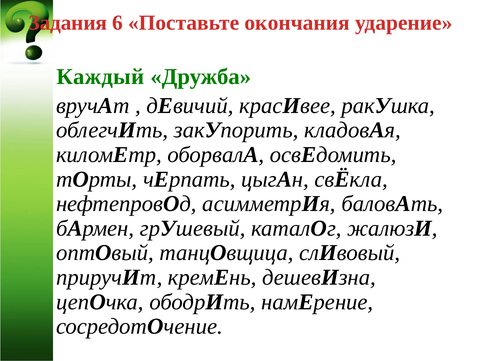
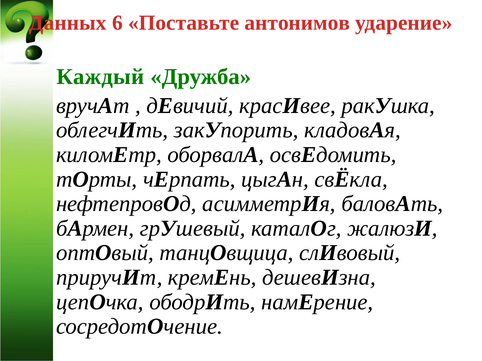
Задания: Задания -> Данных
окончания: окончания -> антонимов
